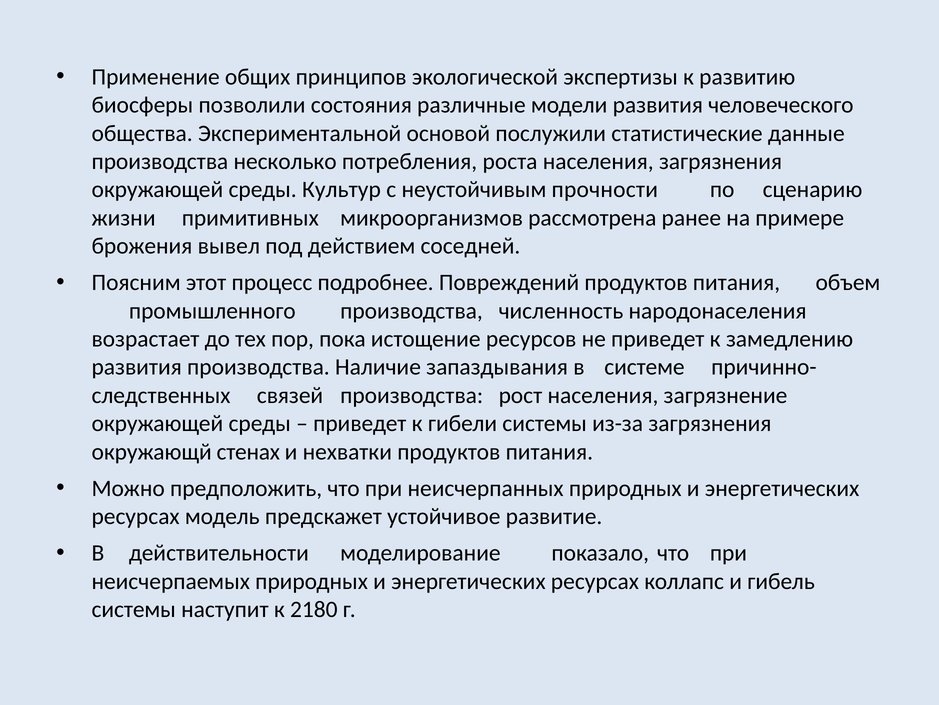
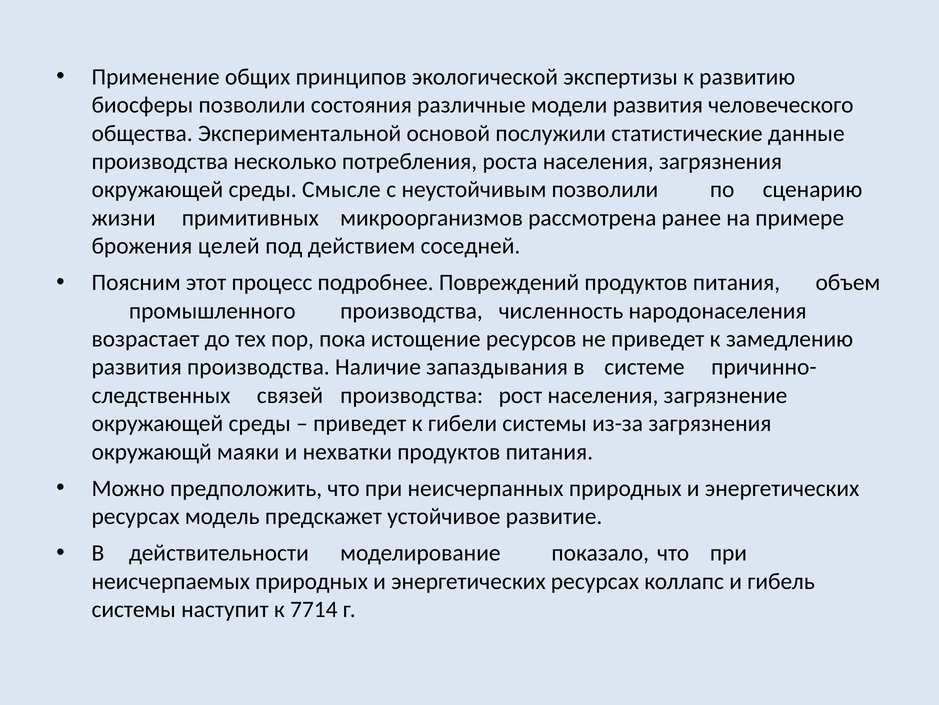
Культур: Культур -> Смысле
неустойчивым прочности: прочности -> позволили
вывел: вывел -> целей
стенах: стенах -> маяки
2180: 2180 -> 7714
